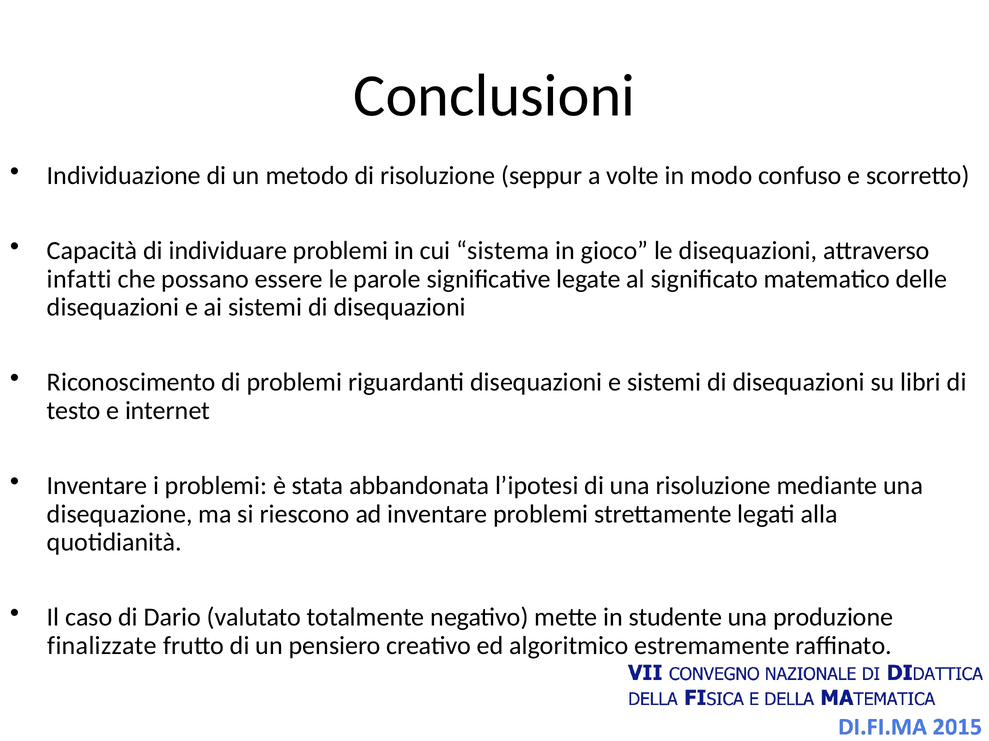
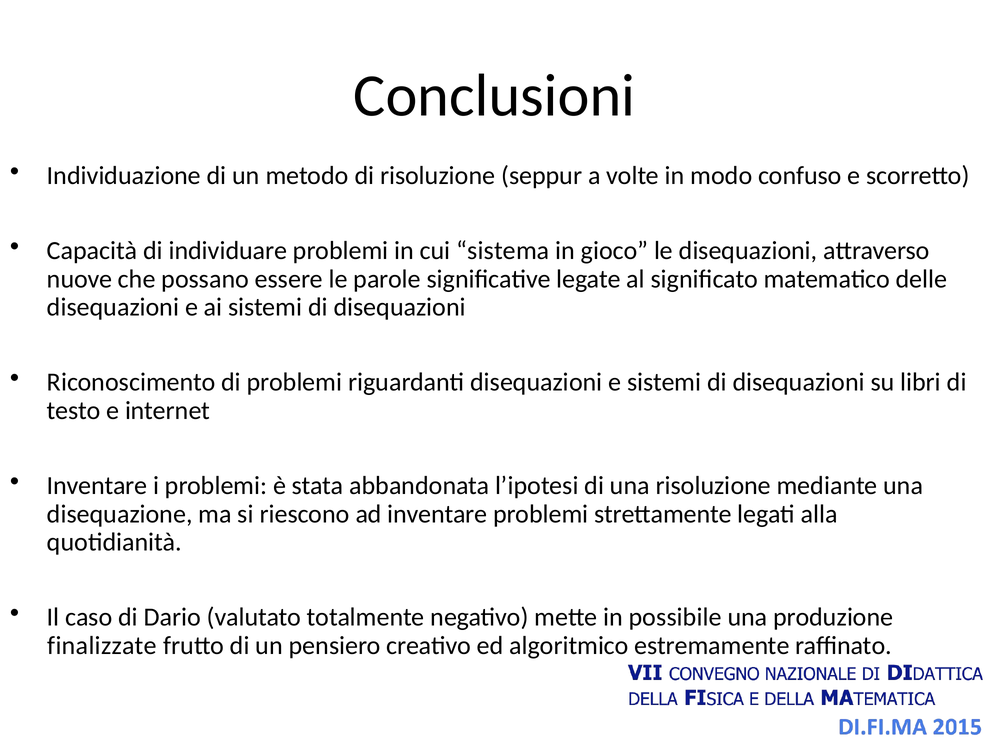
infatti: infatti -> nuove
studente: studente -> possibile
